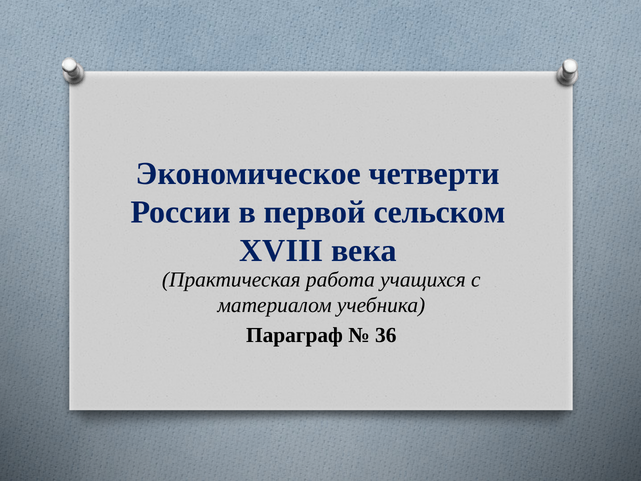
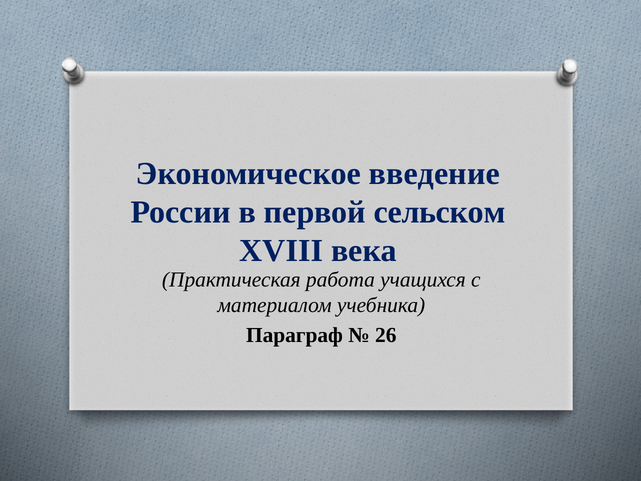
четверти: четверти -> введение
36: 36 -> 26
